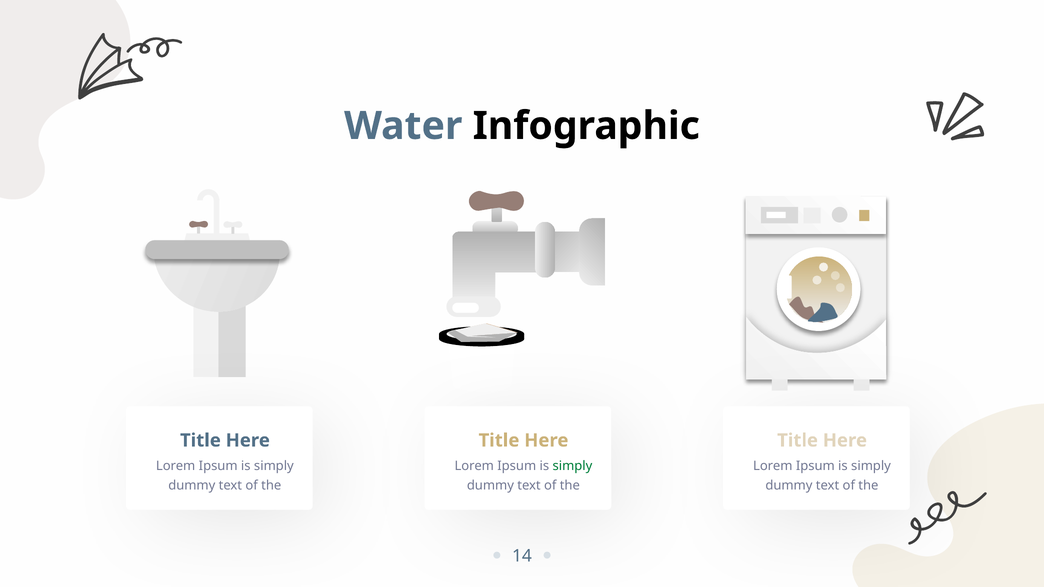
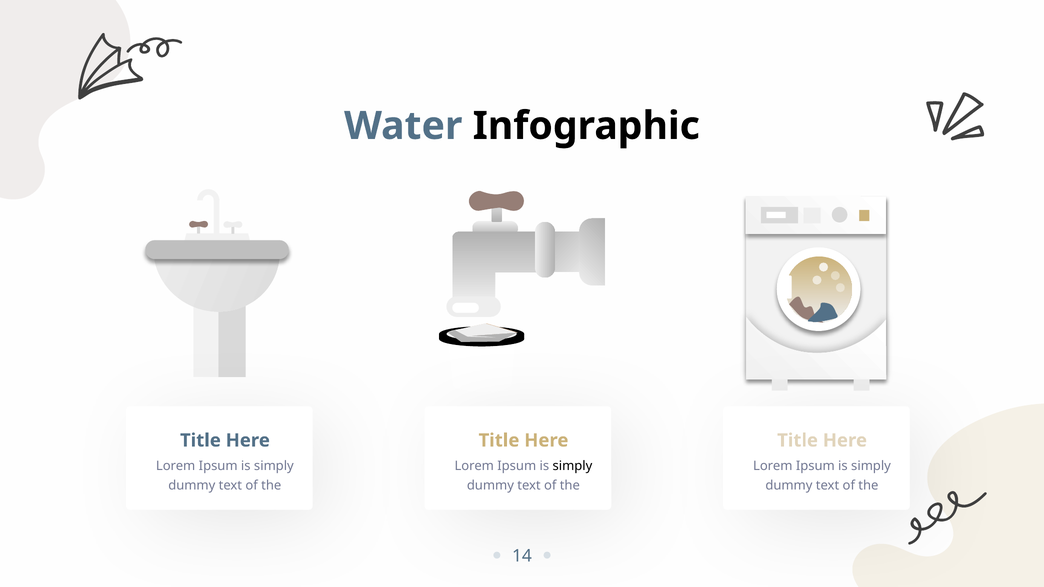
simply at (572, 466) colour: green -> black
